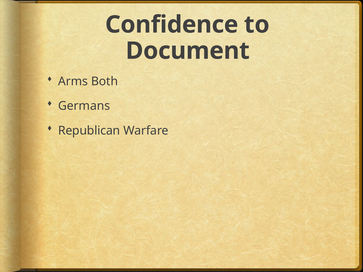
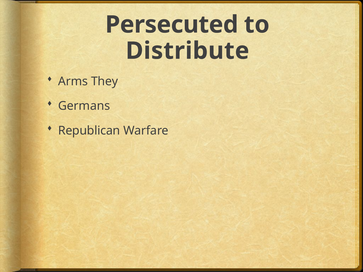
Confidence: Confidence -> Persecuted
Document: Document -> Distribute
Both: Both -> They
